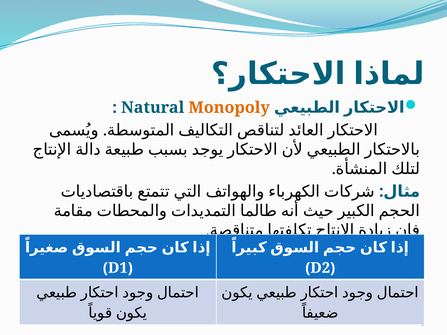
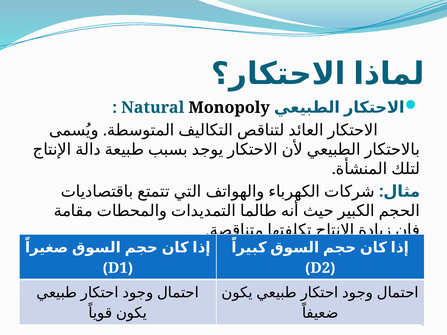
Monopoly colour: orange -> black
